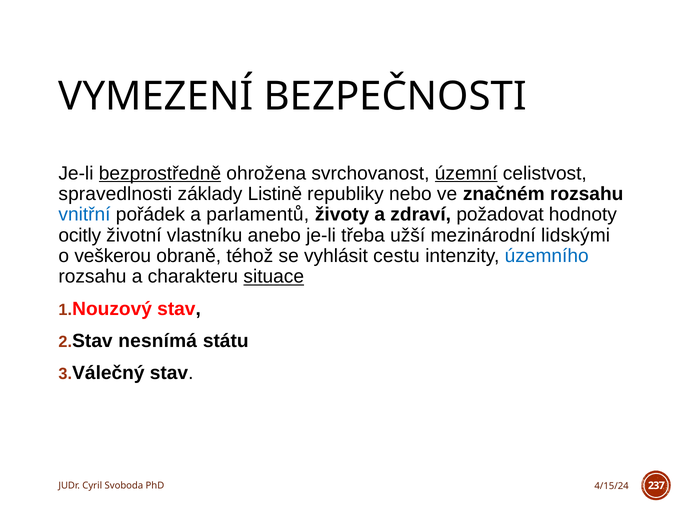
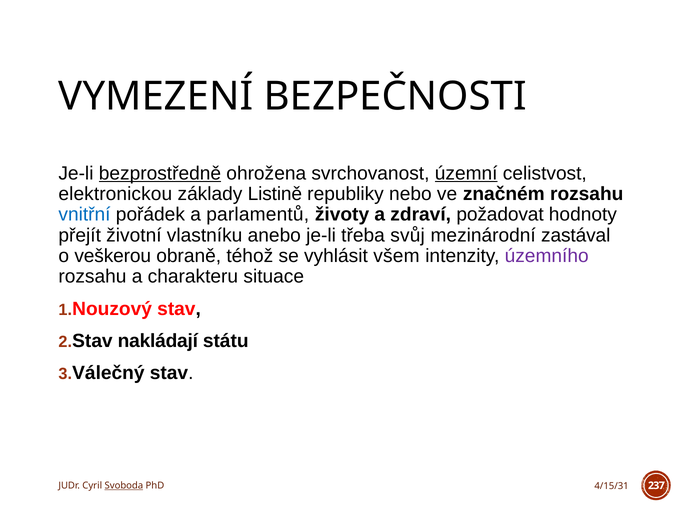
spravedlnosti: spravedlnosti -> elektronickou
ocitly: ocitly -> přejít
užší: užší -> svůj
lidskými: lidskými -> zastával
cestu: cestu -> všem
územního colour: blue -> purple
situace underline: present -> none
nesnímá: nesnímá -> nakládají
Svoboda underline: none -> present
4/15/24: 4/15/24 -> 4/15/31
